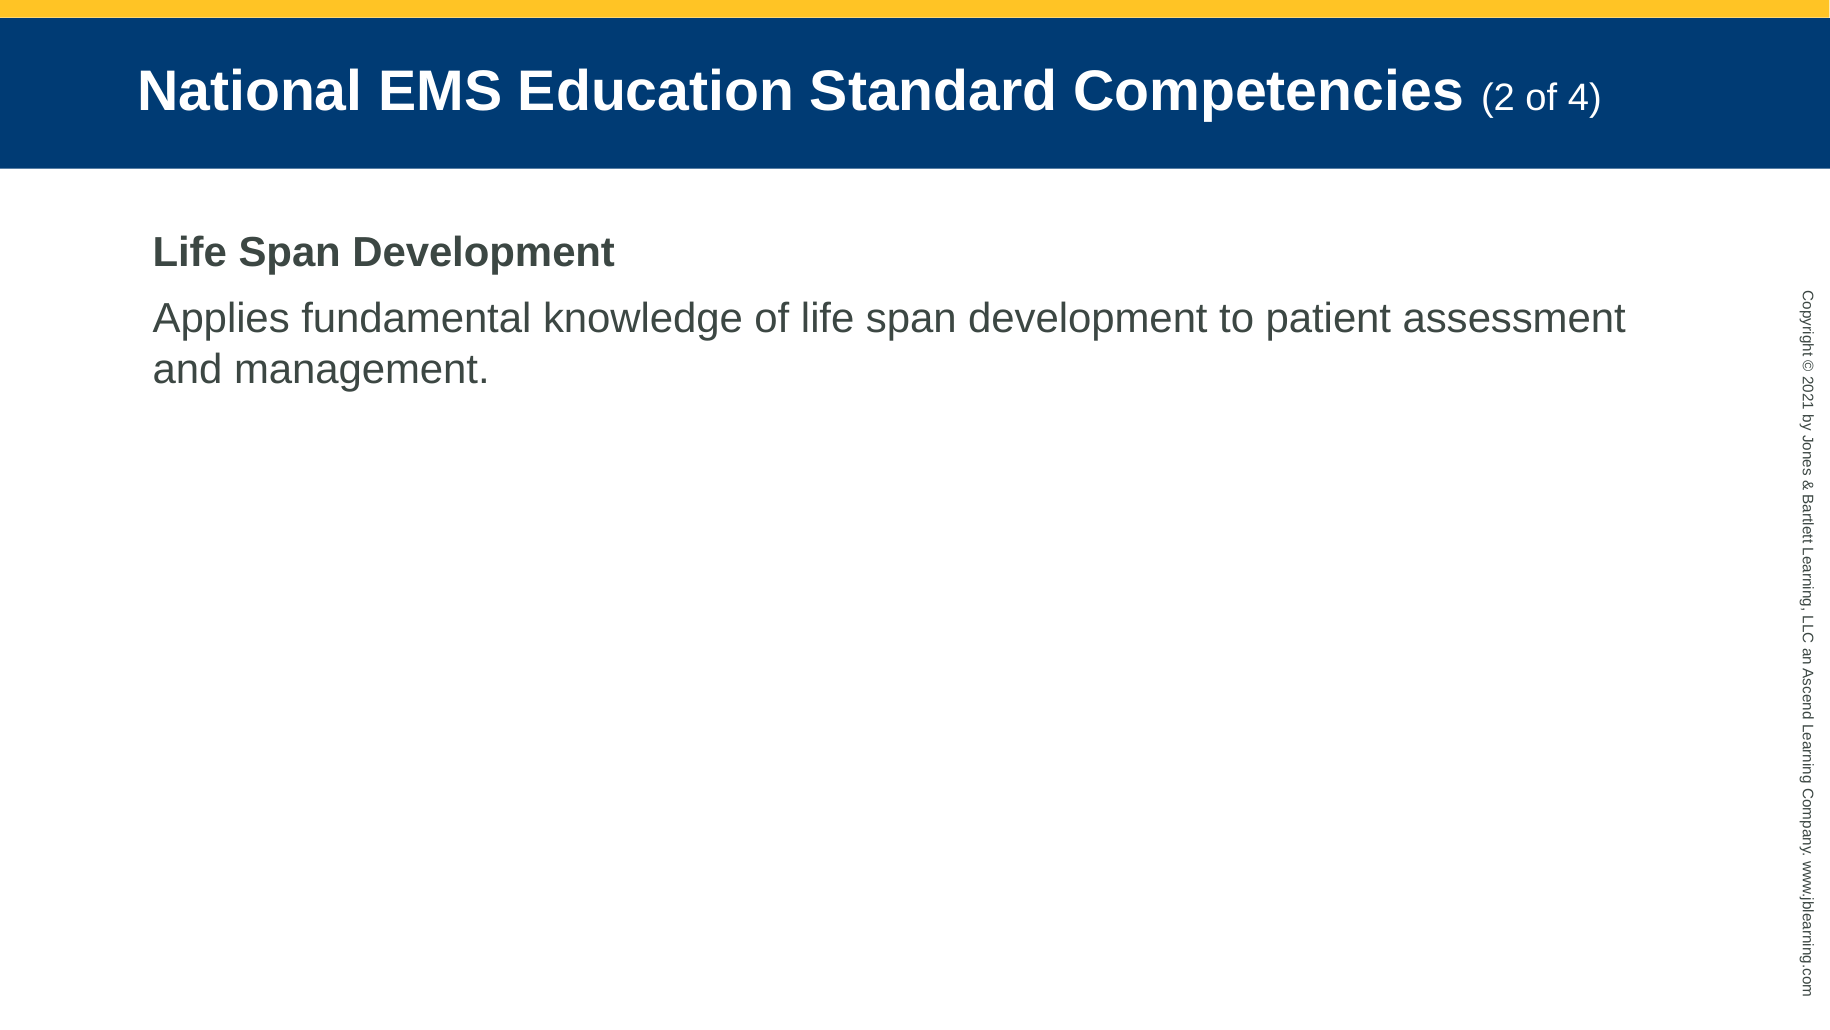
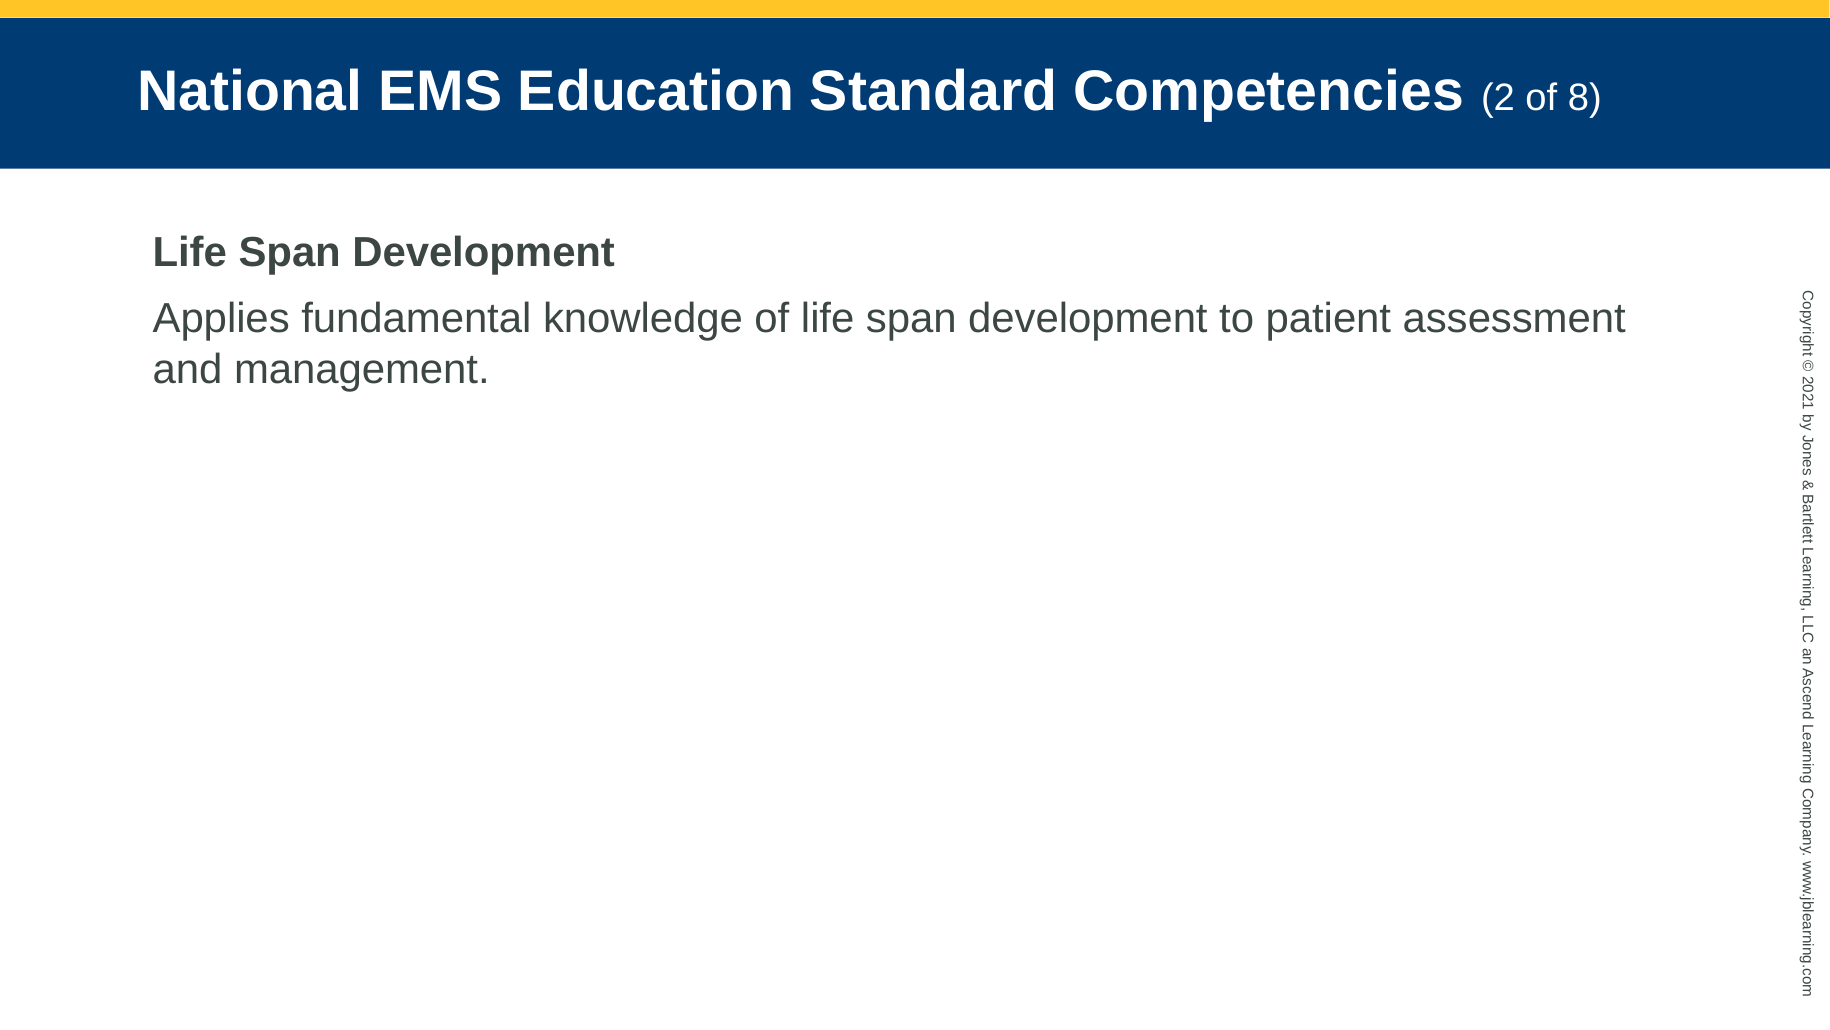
4: 4 -> 8
